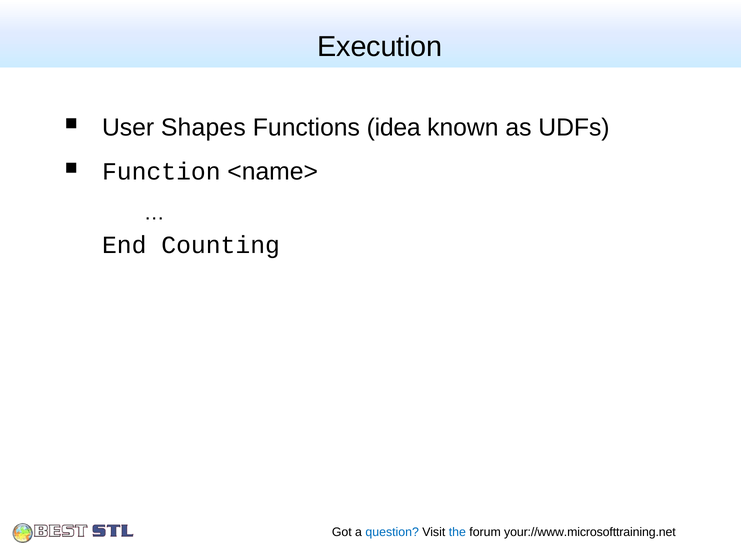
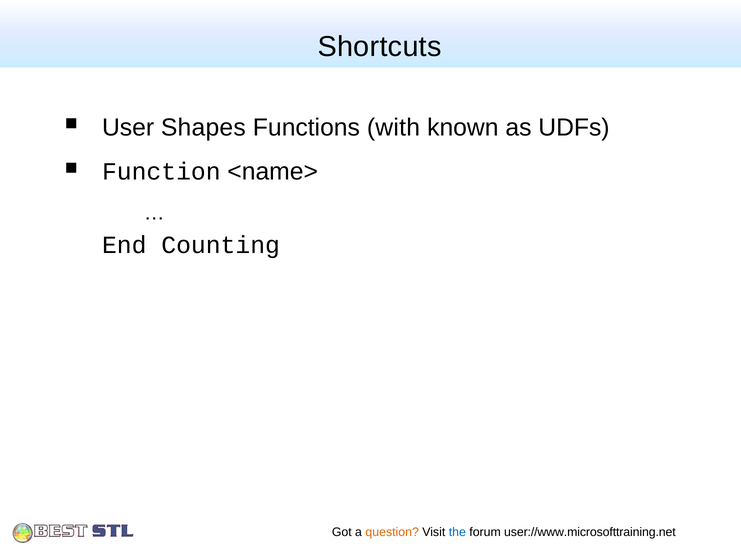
Execution: Execution -> Shortcuts
idea: idea -> with
question colour: blue -> orange
your://www.microsofttraining.net: your://www.microsofttraining.net -> user://www.microsofttraining.net
